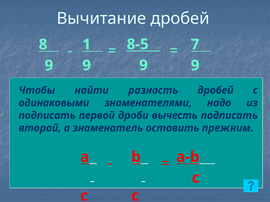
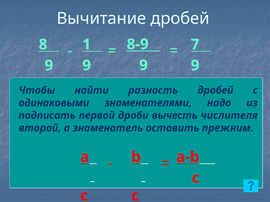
8-5: 8-5 -> 8-9
вычесть подписать: подписать -> числителя
